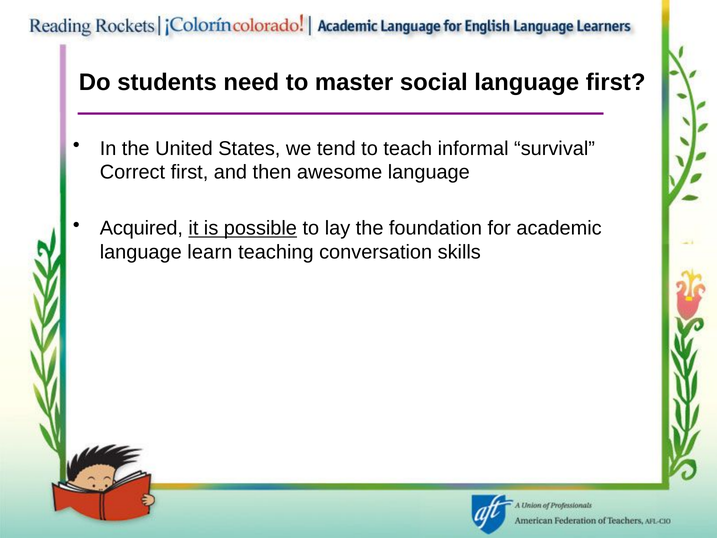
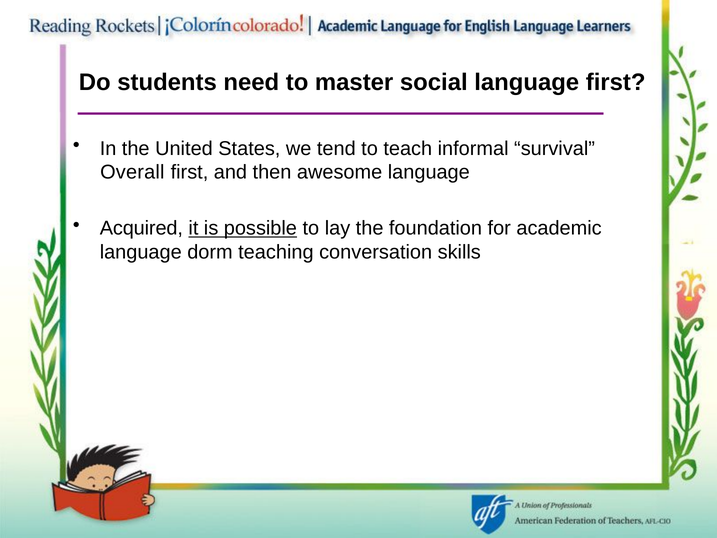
Correct: Correct -> Overall
learn: learn -> dorm
